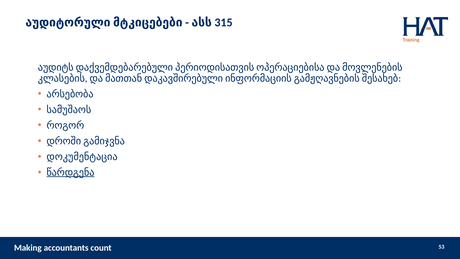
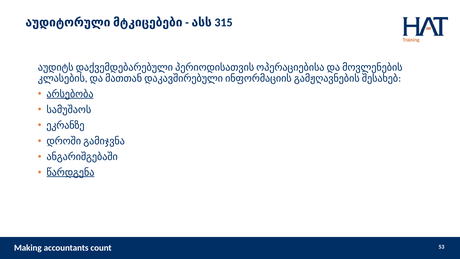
არსებობა underline: none -> present
როგორ: როგორ -> ეკრანზე
დოკუმენტაცია: დოკუმენტაცია -> ანგარიშგებაში
